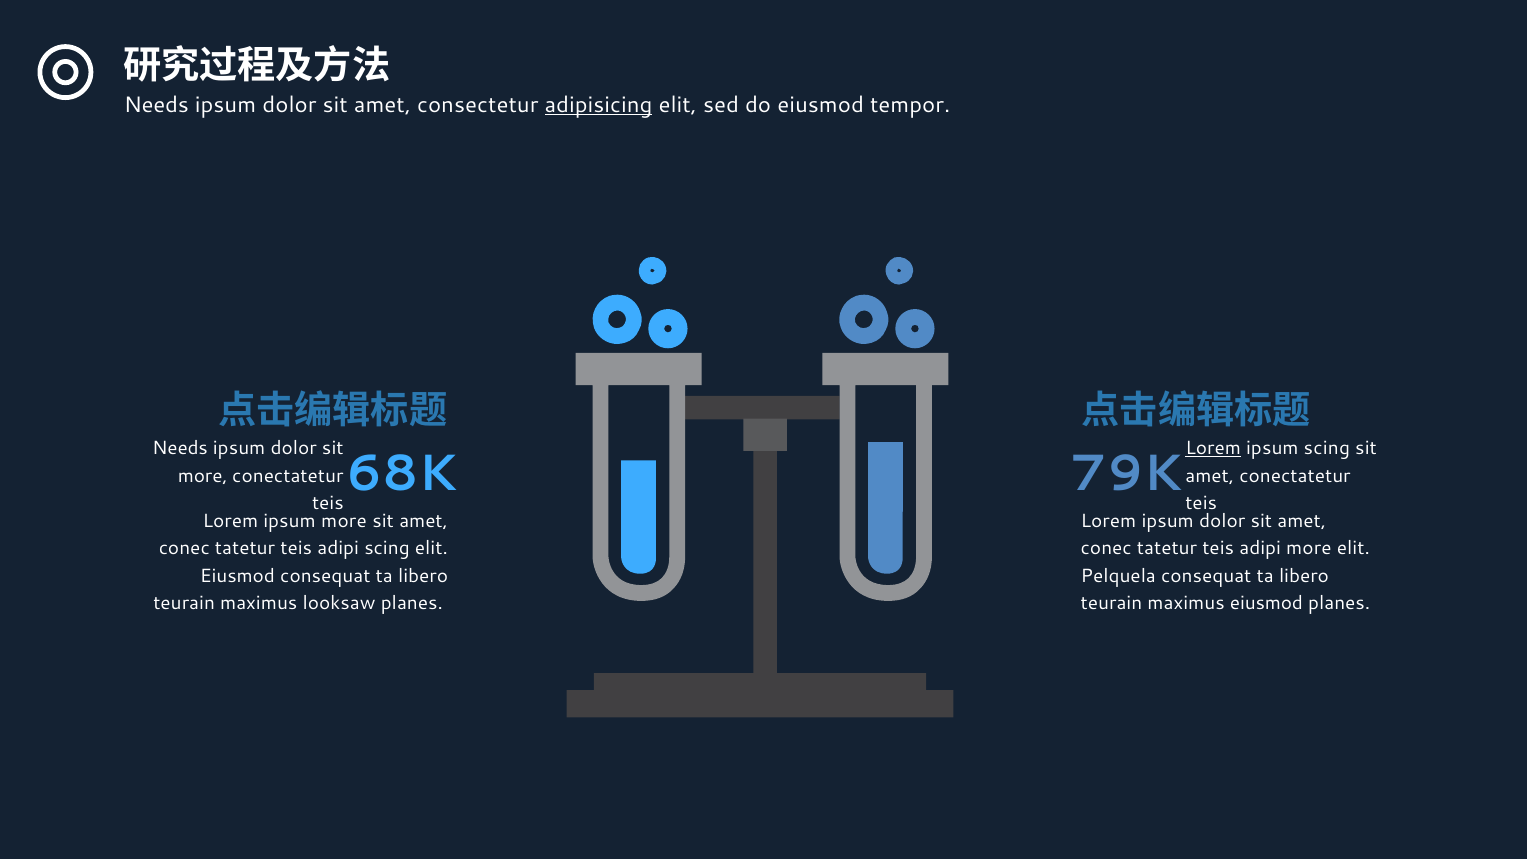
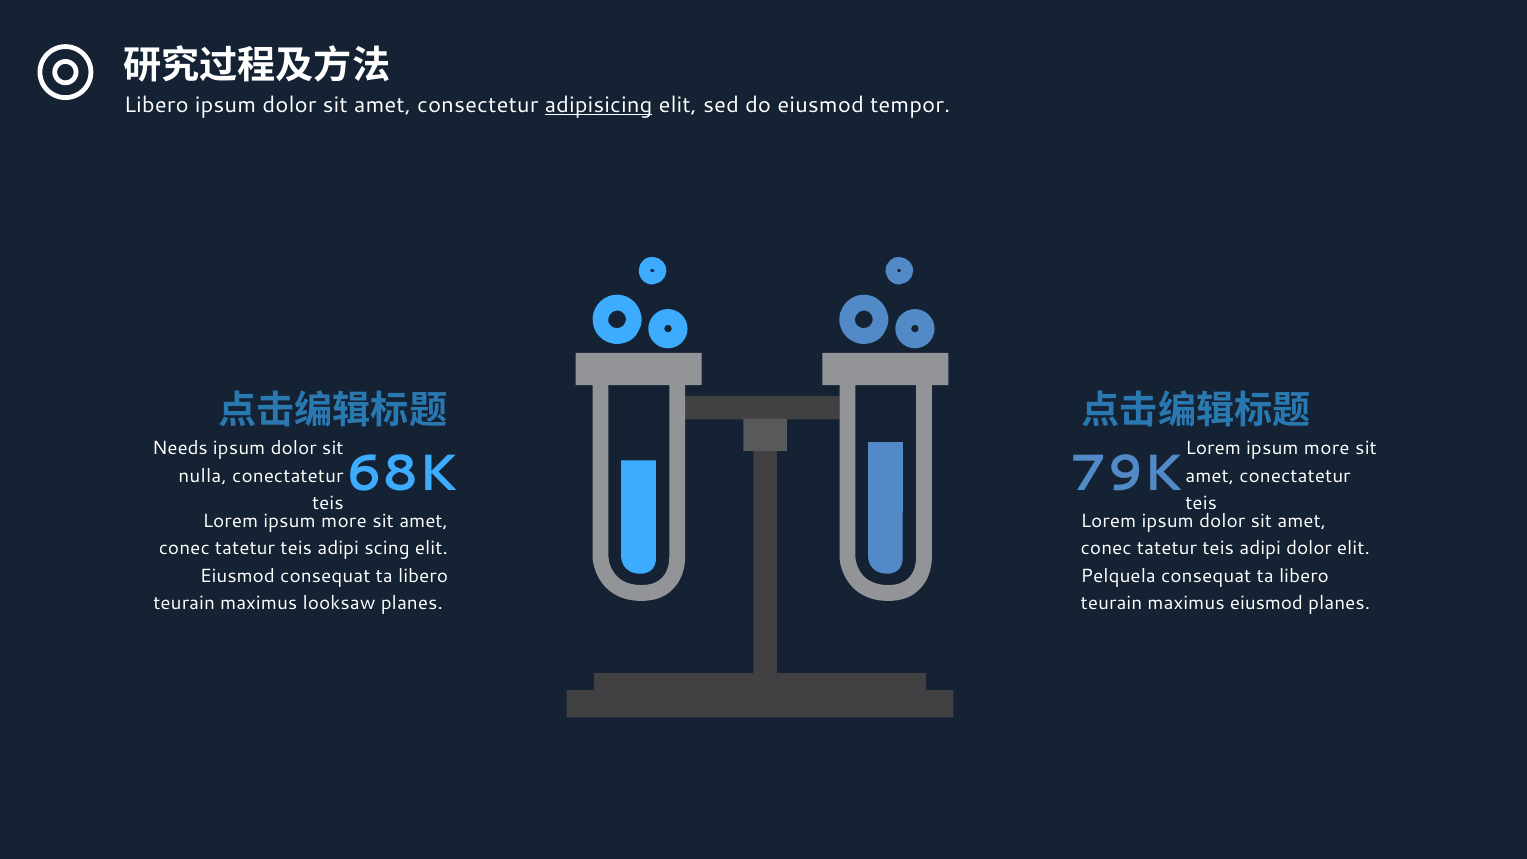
Needs at (156, 105): Needs -> Libero
Lorem at (1213, 449) underline: present -> none
scing at (1327, 449): scing -> more
more at (203, 476): more -> nulla
adipi more: more -> dolor
